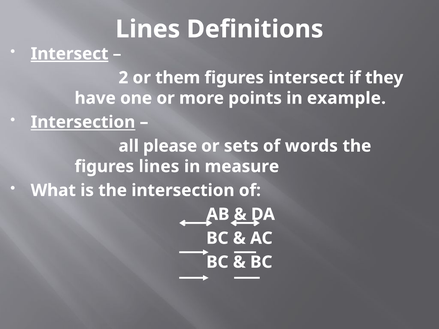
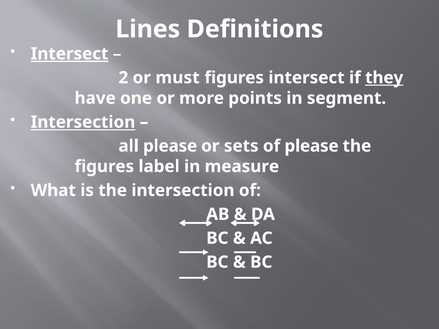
them: them -> must
they underline: none -> present
example: example -> segment
of words: words -> please
figures lines: lines -> label
